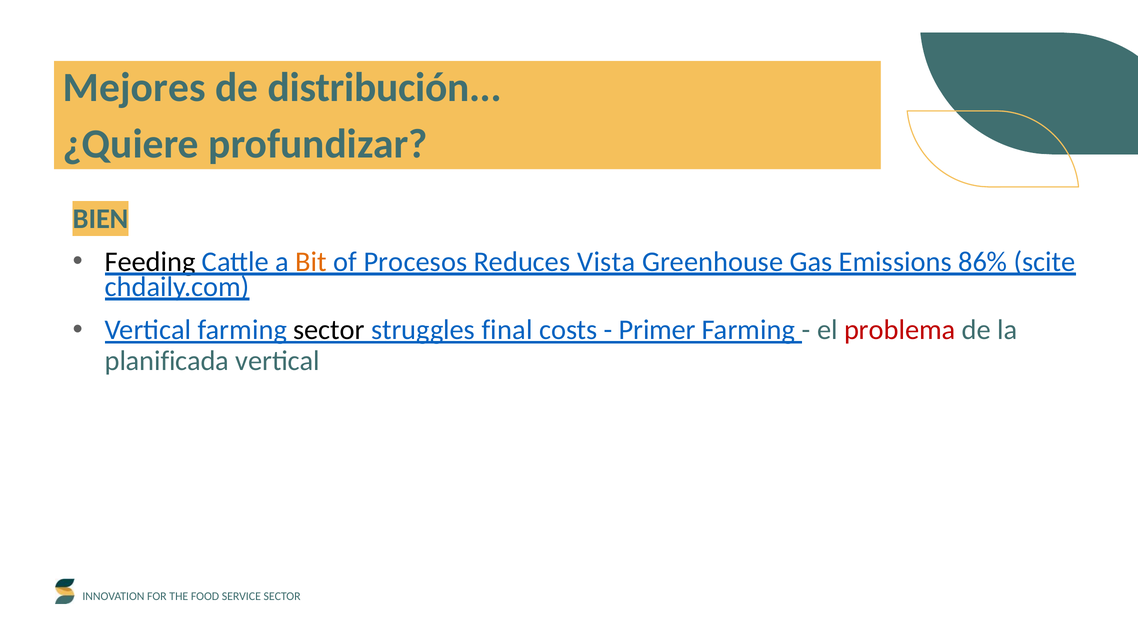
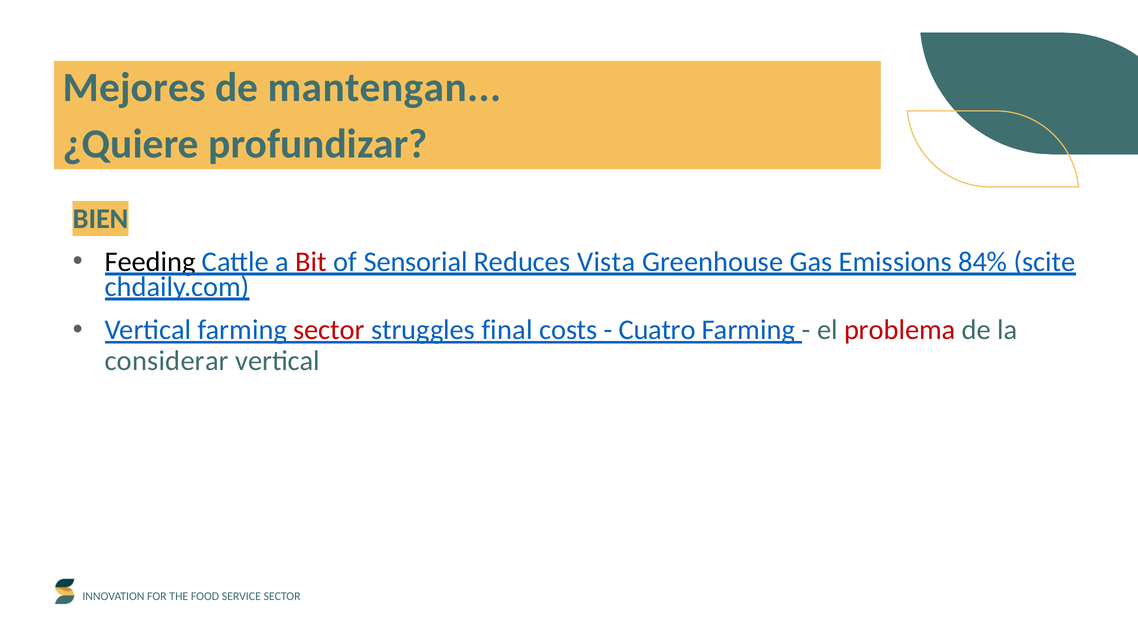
distribución: distribución -> mantengan
Bit colour: orange -> red
Procesos: Procesos -> Sensorial
86%: 86% -> 84%
sector at (329, 330) colour: black -> red
Primer: Primer -> Cuatro
planificada: planificada -> considerar
